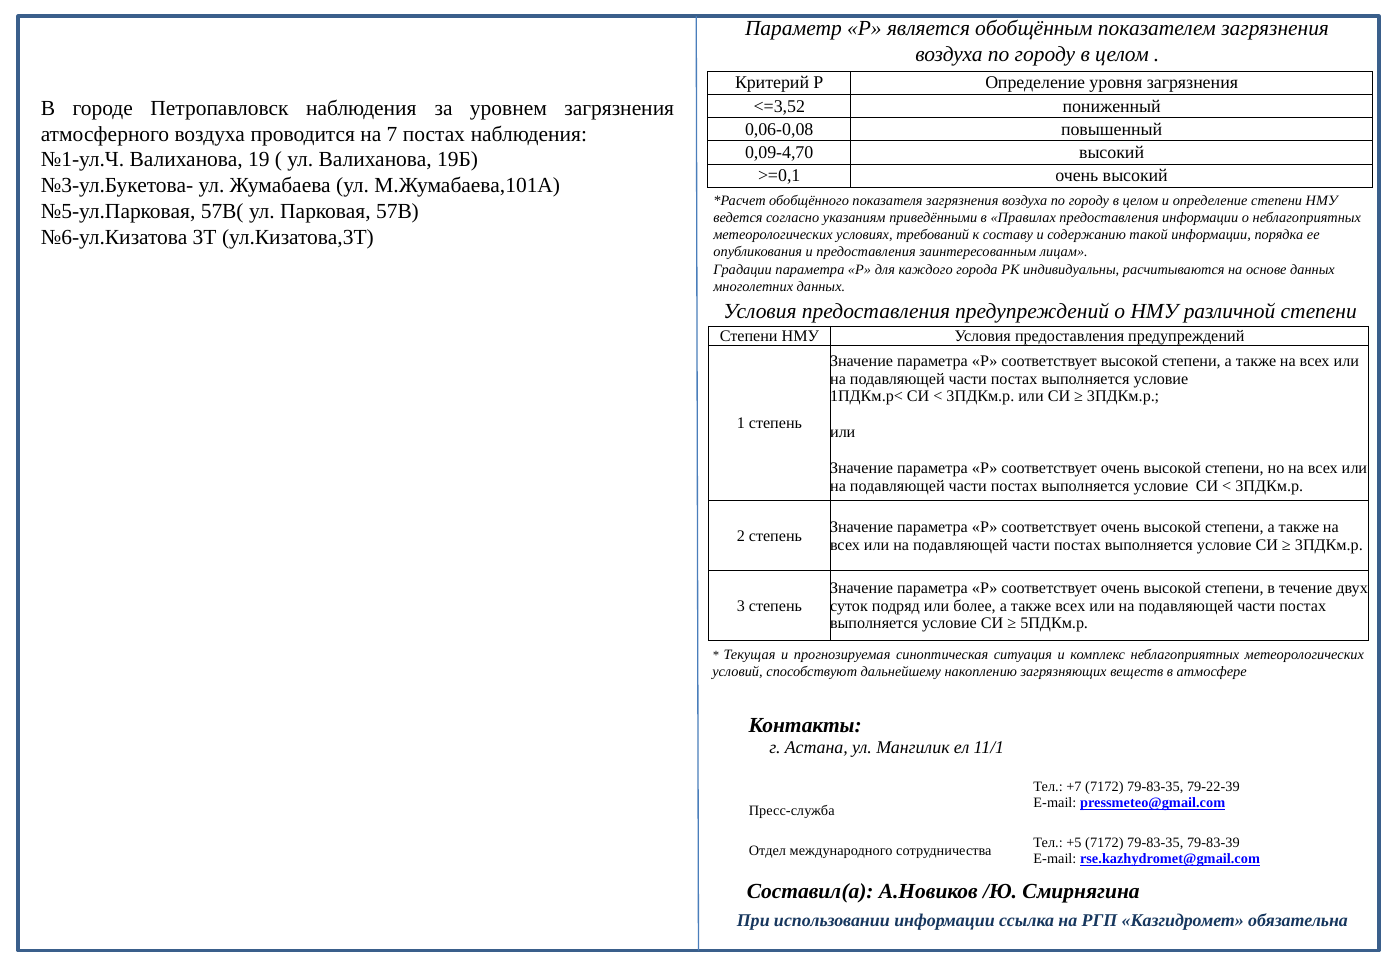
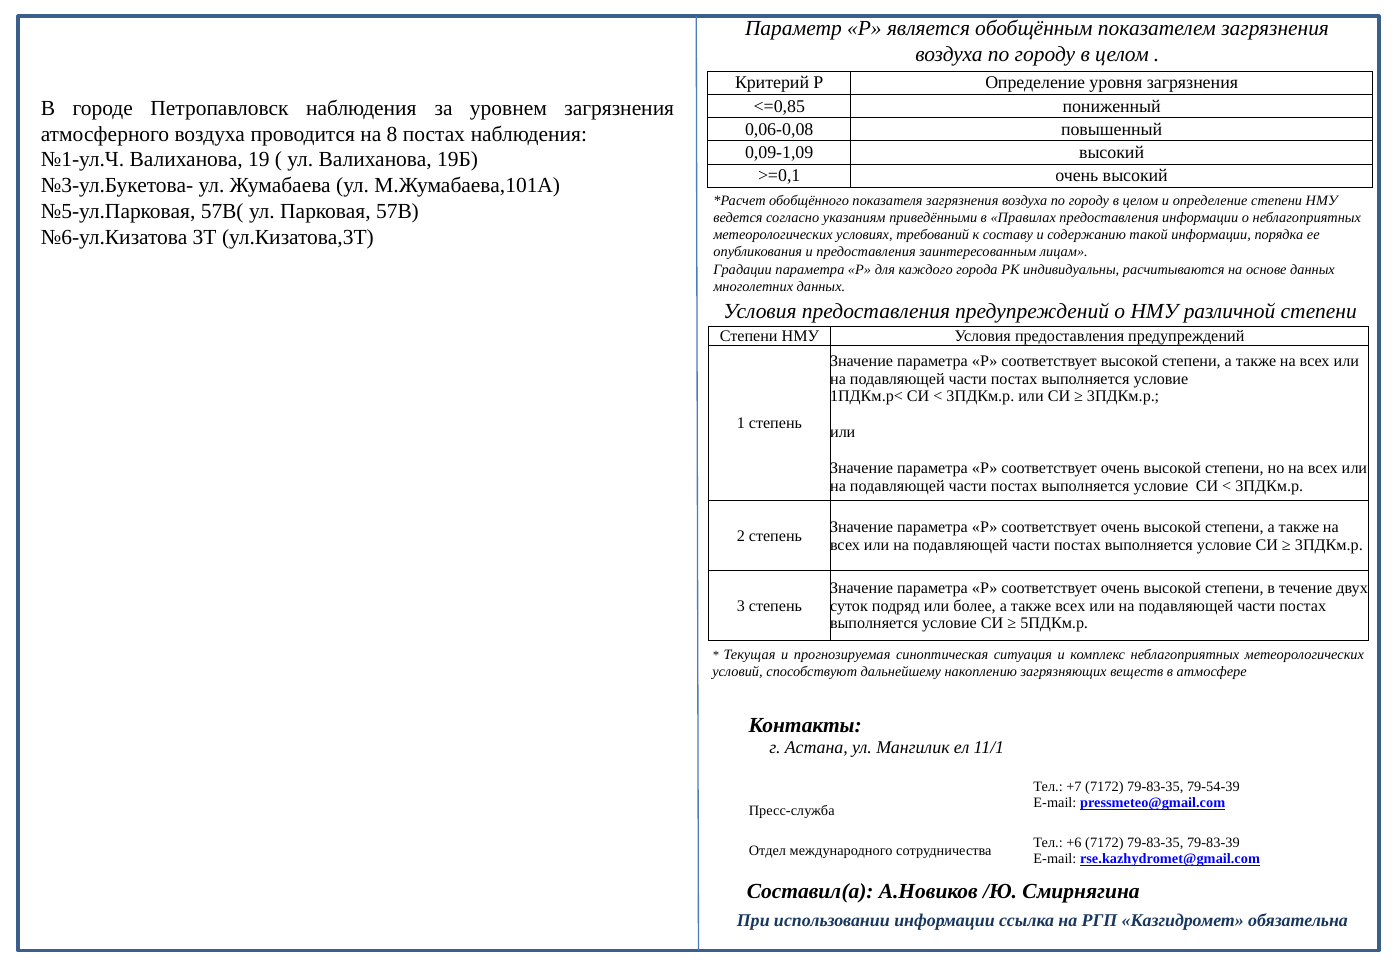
<=3,52: <=3,52 -> <=0,85
7: 7 -> 8
0,09-4,70: 0,09-4,70 -> 0,09-1,09
79-22-39: 79-22-39 -> 79-54-39
+5: +5 -> +6
